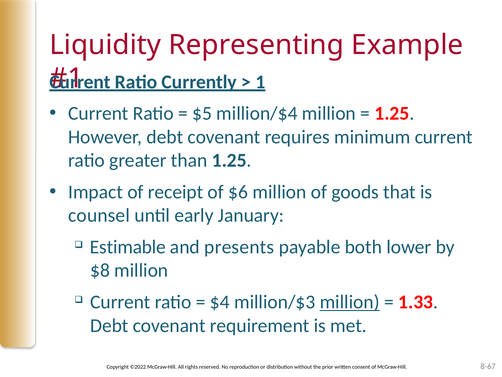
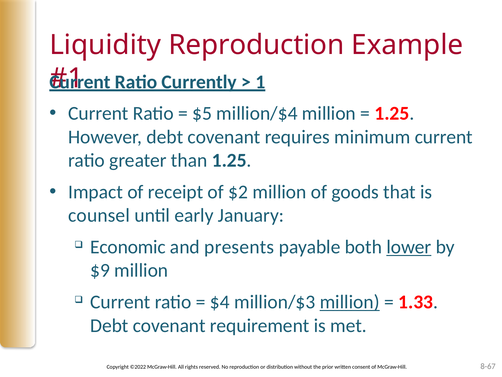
Liquidity Representing: Representing -> Reproduction
$6: $6 -> $2
Estimable: Estimable -> Economic
lower underline: none -> present
$8: $8 -> $9
